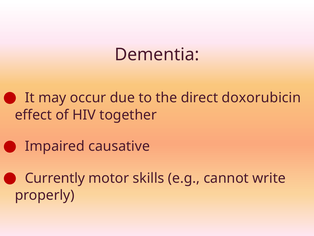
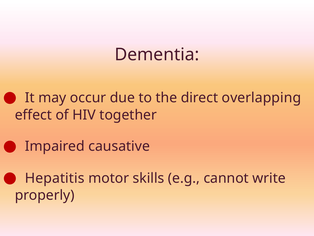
doxorubicin: doxorubicin -> overlapping
Currently: Currently -> Hepatitis
